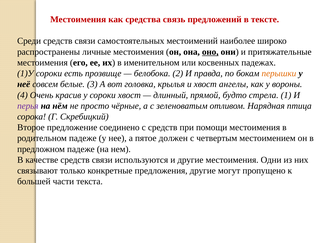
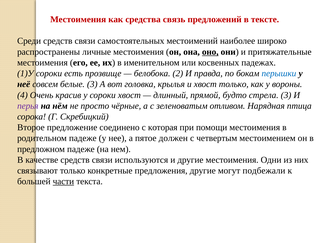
перышки colour: orange -> blue
хвост ангелы: ангелы -> только
стрела 1: 1 -> 3
с средств: средств -> которая
пропущено: пропущено -> подбежали
части underline: none -> present
